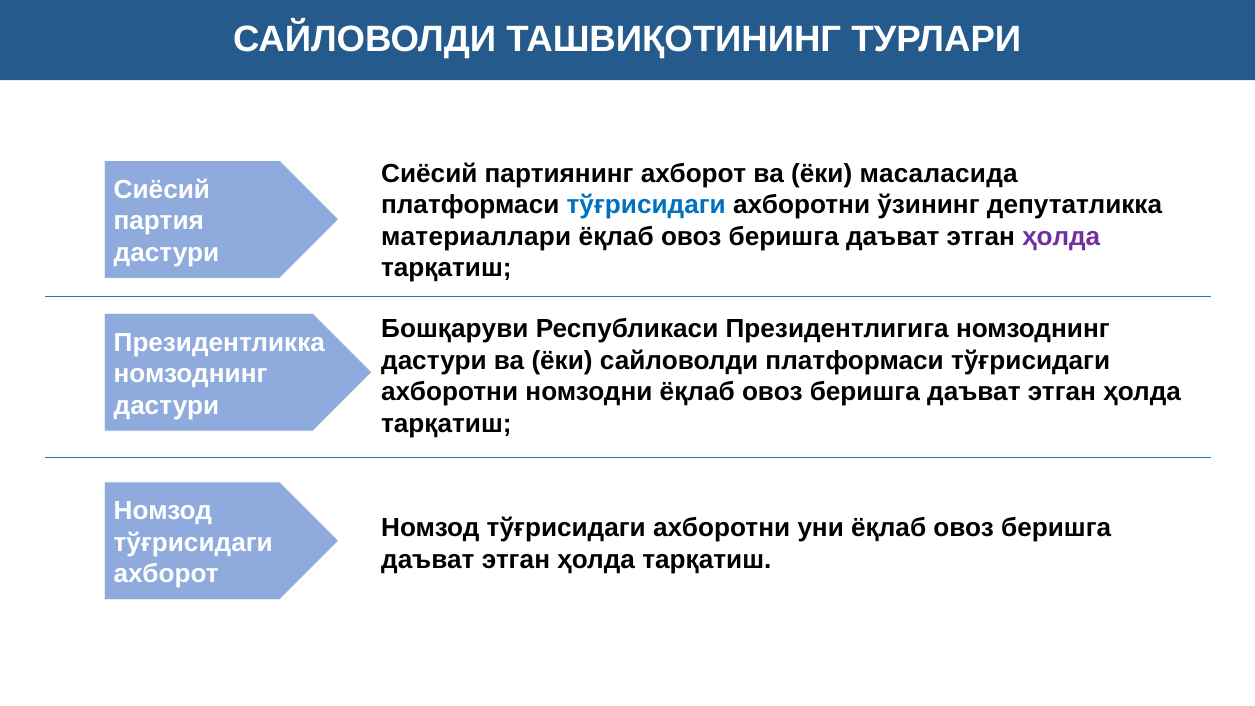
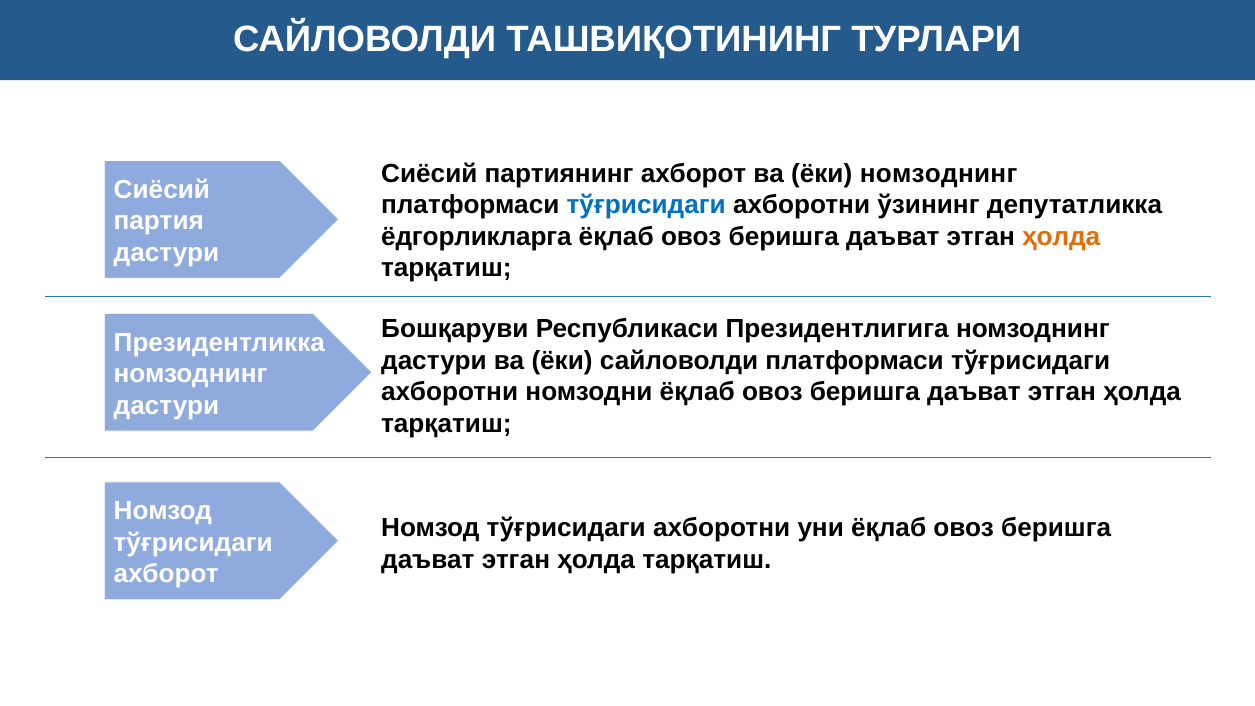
ёки масаласида: масаласида -> номзоднинг
материаллари: материаллари -> ёдгорликларга
ҳолда at (1061, 237) colour: purple -> orange
